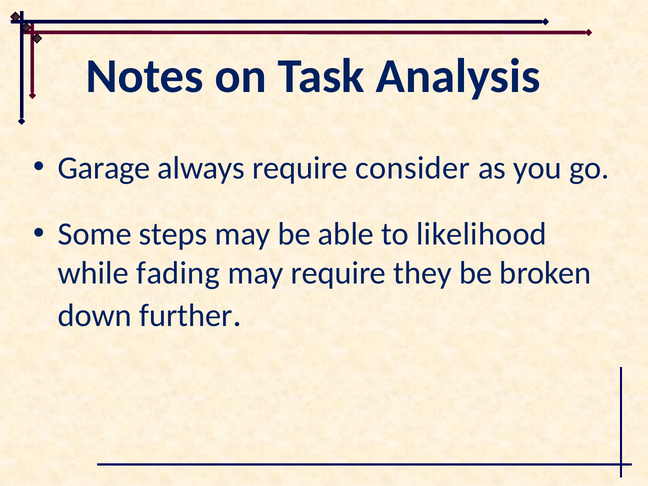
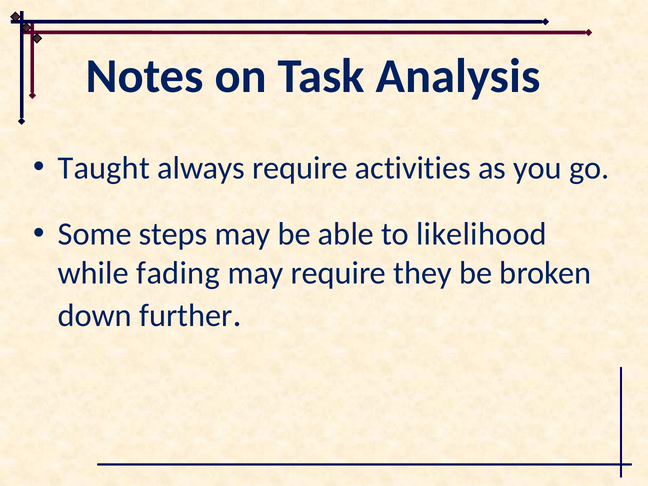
Garage: Garage -> Taught
consider: consider -> activities
